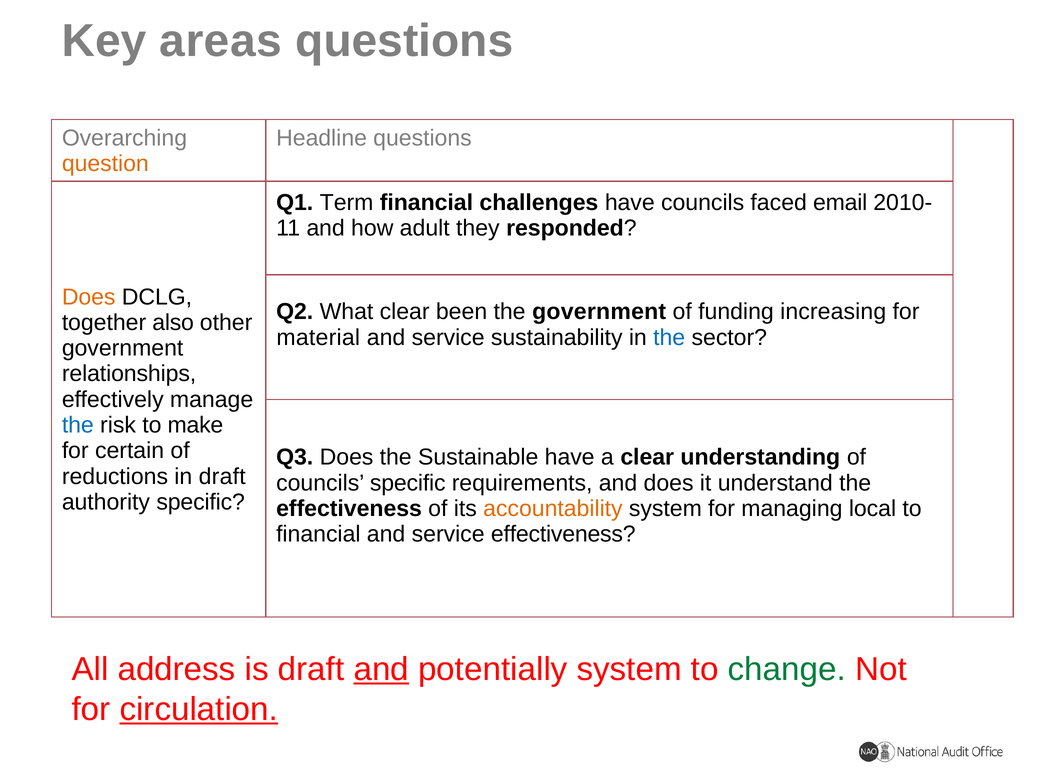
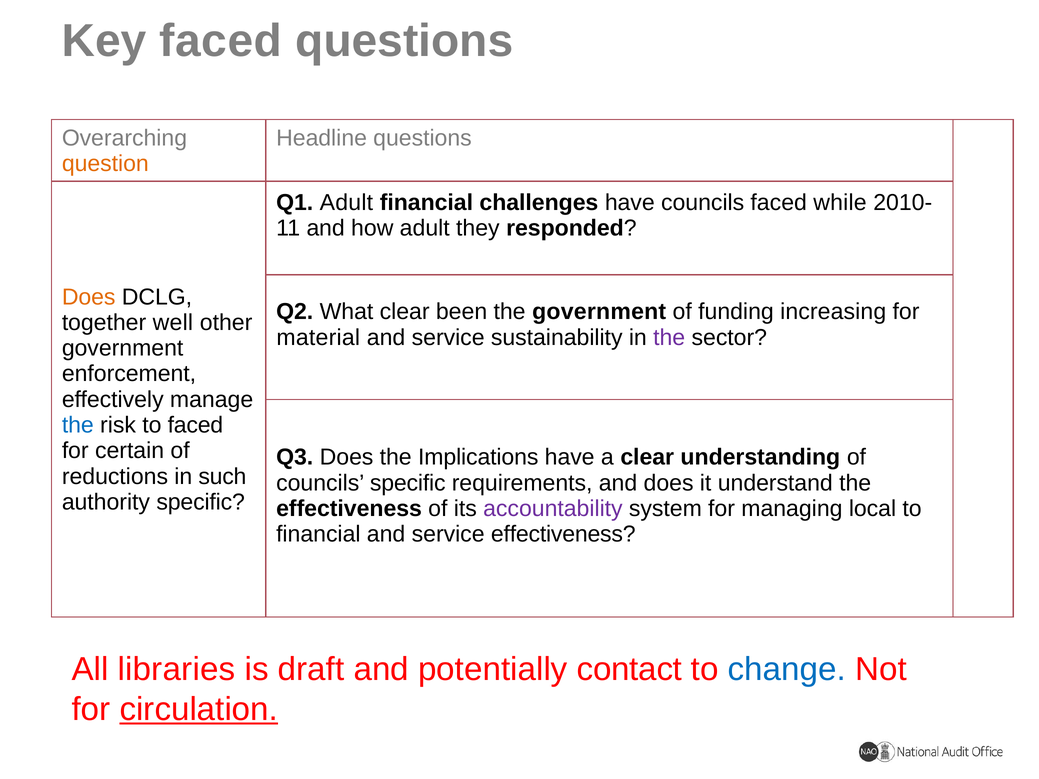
Key areas: areas -> faced
Q1 Term: Term -> Adult
email: email -> while
also: also -> well
the at (669, 338) colour: blue -> purple
relationships: relationships -> enforcement
to make: make -> faced
Sustainable: Sustainable -> Implications
in draft: draft -> such
accountability colour: orange -> purple
address: address -> libraries
and at (381, 670) underline: present -> none
potentially system: system -> contact
change colour: green -> blue
